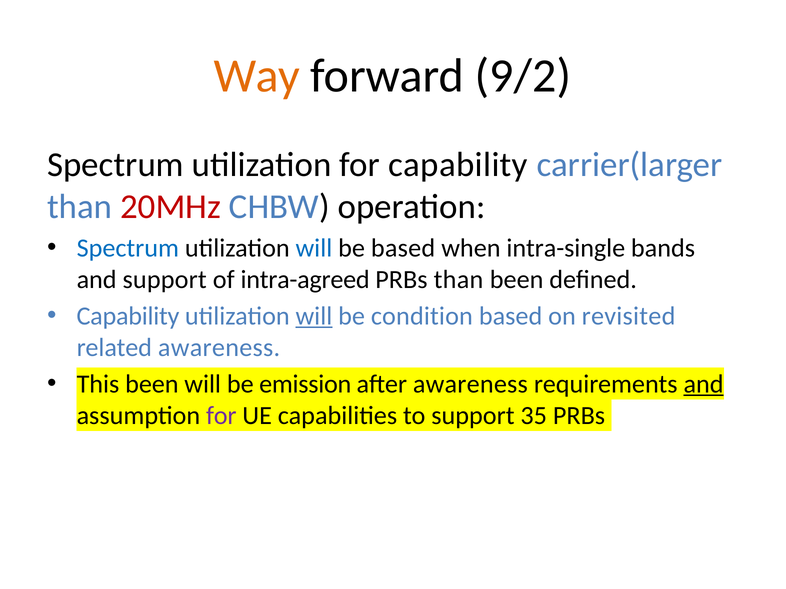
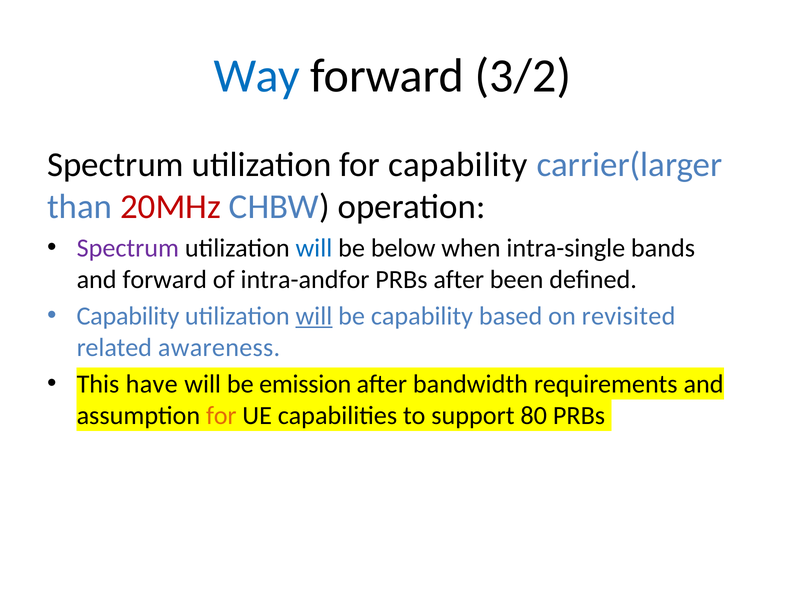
Way colour: orange -> blue
9/2: 9/2 -> 3/2
Spectrum at (128, 248) colour: blue -> purple
be based: based -> below
and support: support -> forward
intra-agreed: intra-agreed -> intra-andfor
PRBs than: than -> after
be condition: condition -> capability
This been: been -> have
after awareness: awareness -> bandwidth
and at (704, 384) underline: present -> none
for at (221, 416) colour: purple -> orange
35: 35 -> 80
